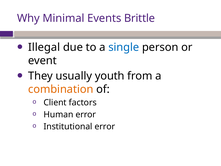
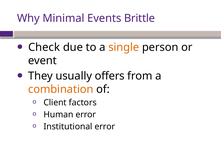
Illegal: Illegal -> Check
single colour: blue -> orange
youth: youth -> offers
